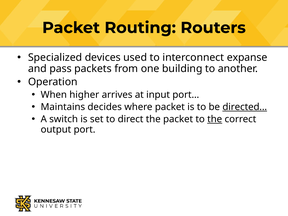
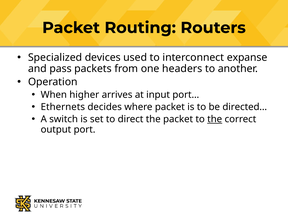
building: building -> headers
Maintains: Maintains -> Ethernets
directed… underline: present -> none
